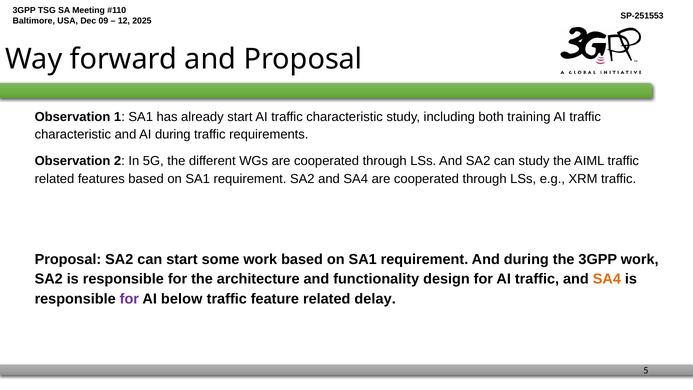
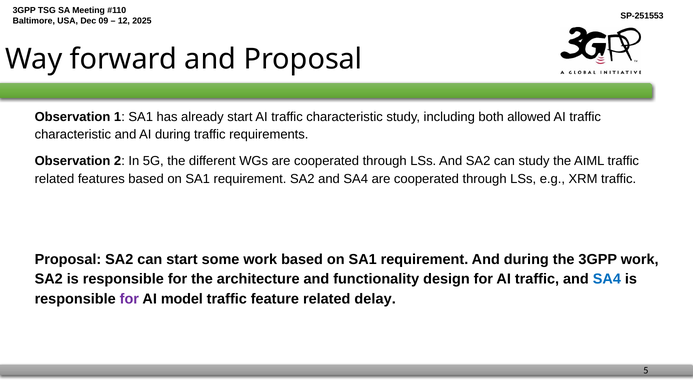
training: training -> allowed
SA4 at (607, 279) colour: orange -> blue
below: below -> model
